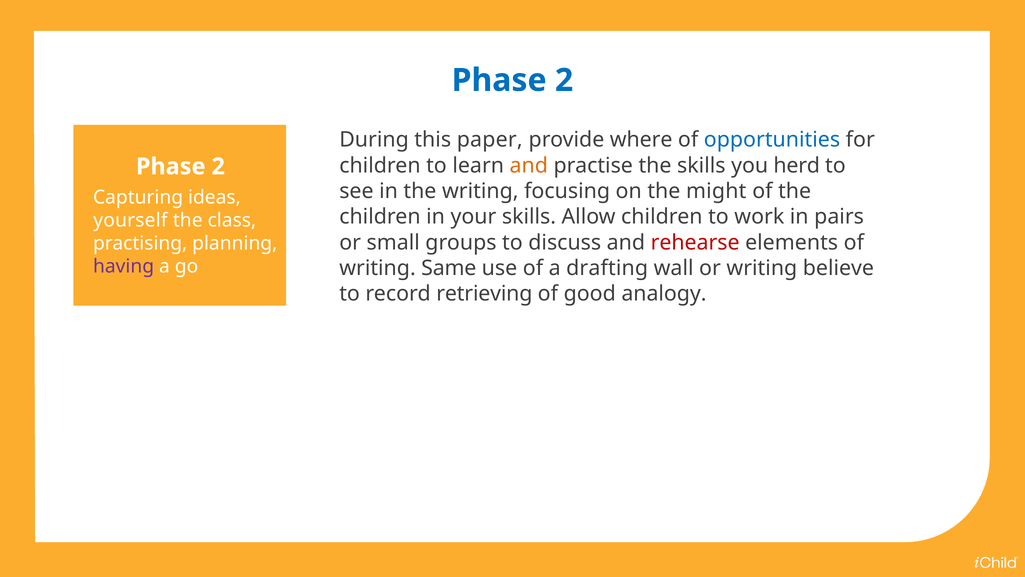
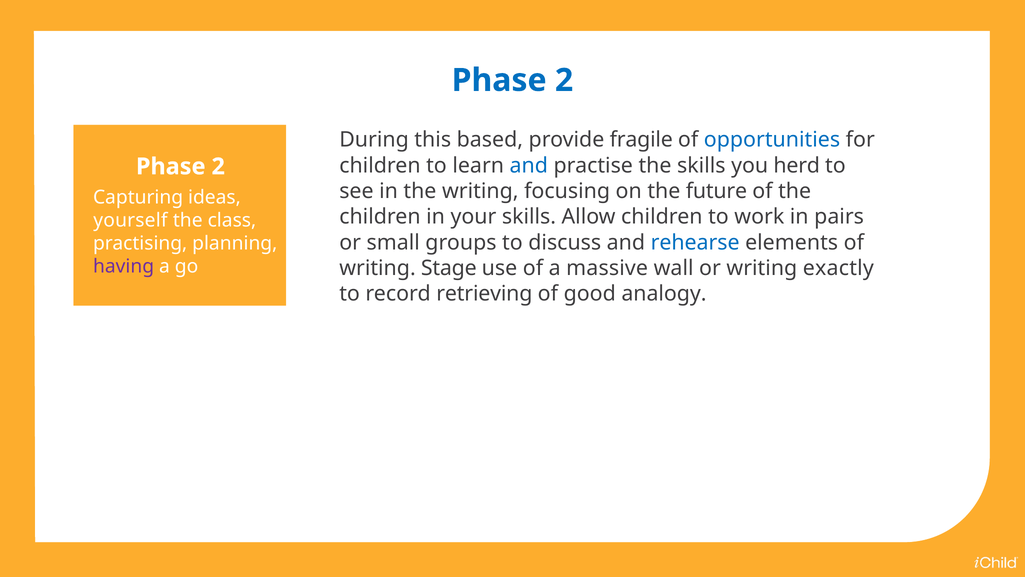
paper: paper -> based
where: where -> fragile
and at (529, 165) colour: orange -> blue
might: might -> future
rehearse colour: red -> blue
Same: Same -> Stage
drafting: drafting -> massive
believe: believe -> exactly
